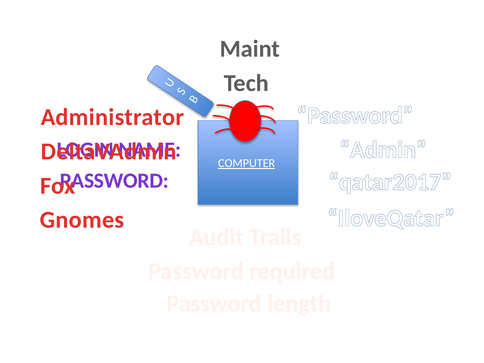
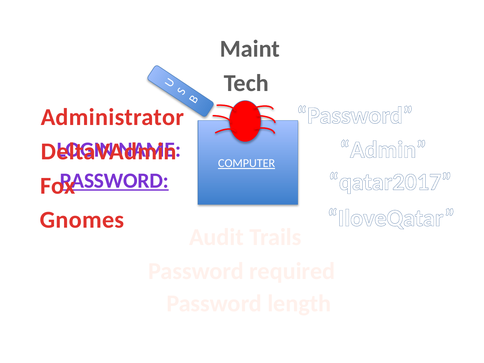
PASSWORD at (114, 181) underline: none -> present
